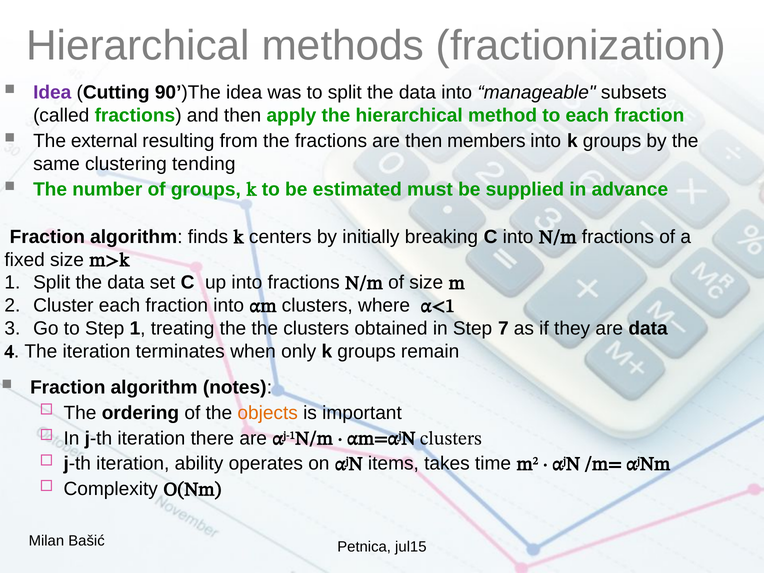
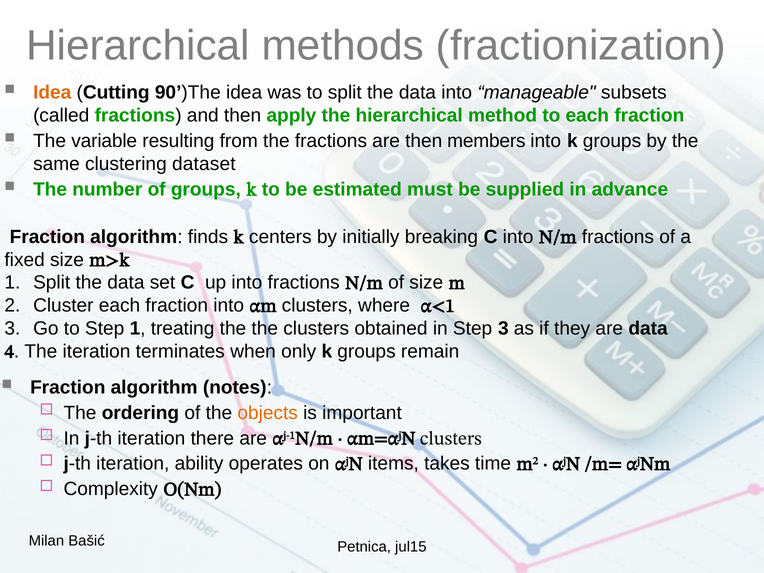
Idea at (52, 92) colour: purple -> orange
external: external -> variable
tending: tending -> dataset
Step 7: 7 -> 3
